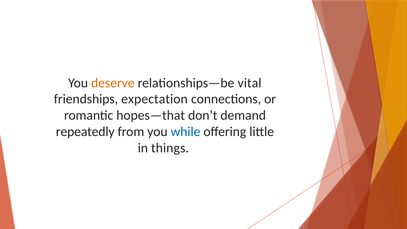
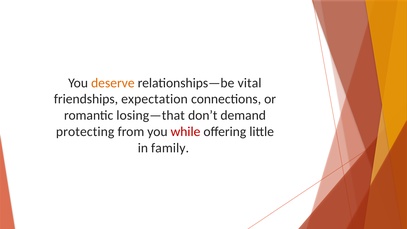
hopes—that: hopes—that -> losing—that
repeatedly: repeatedly -> protecting
while colour: blue -> red
things: things -> family
